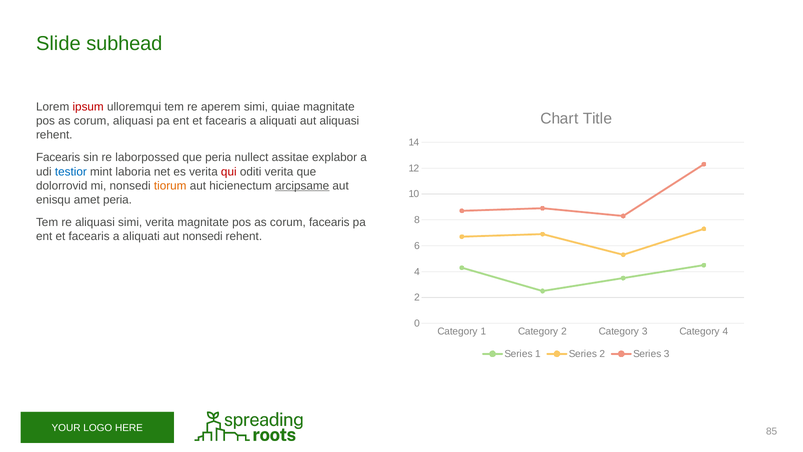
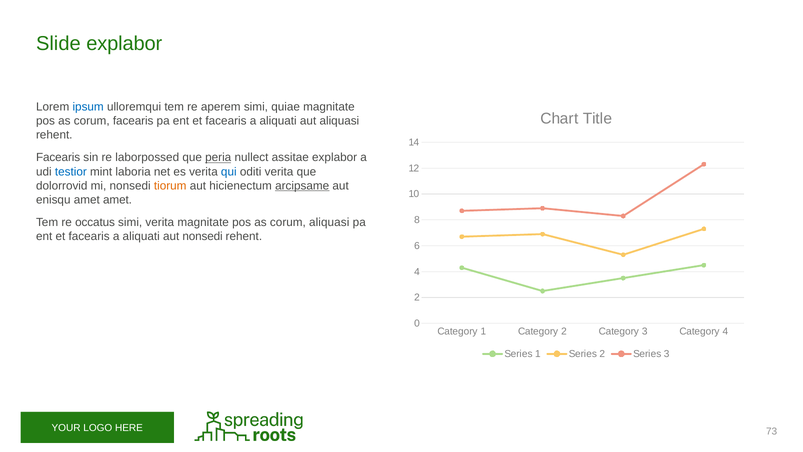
Slide subhead: subhead -> explabor
ipsum colour: red -> blue
corum aliquasi: aliquasi -> facearis
peria at (218, 157) underline: none -> present
qui colour: red -> blue
amet peria: peria -> amet
re aliquasi: aliquasi -> occatus
corum facearis: facearis -> aliquasi
85: 85 -> 73
